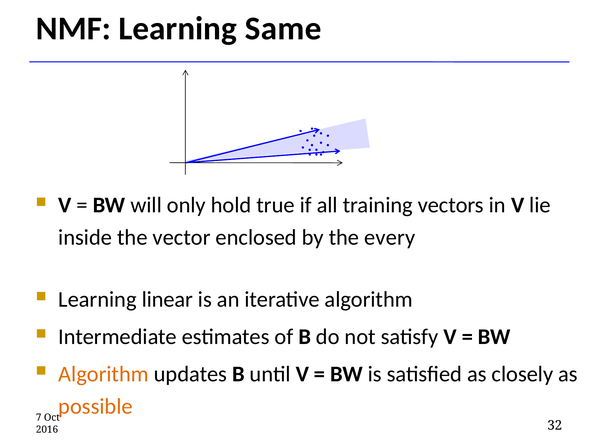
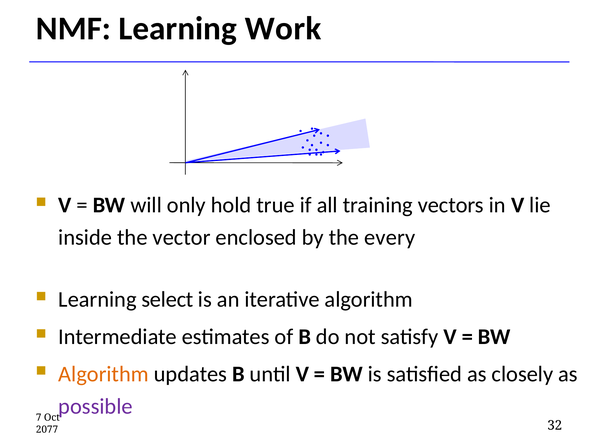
Same: Same -> Work
linear: linear -> select
possible colour: orange -> purple
2016: 2016 -> 2077
